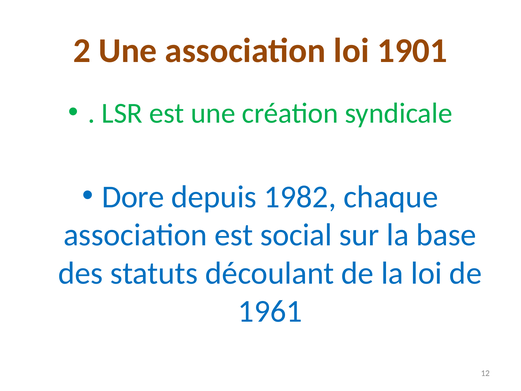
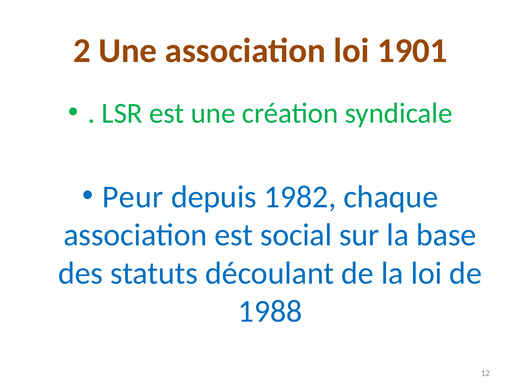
Dore: Dore -> Peur
1961: 1961 -> 1988
